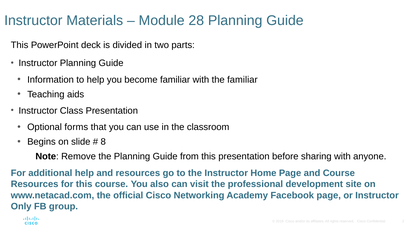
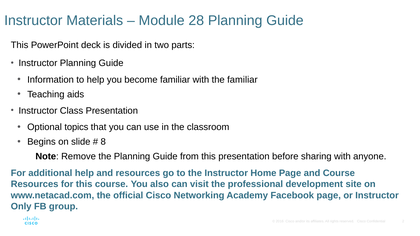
forms: forms -> topics
